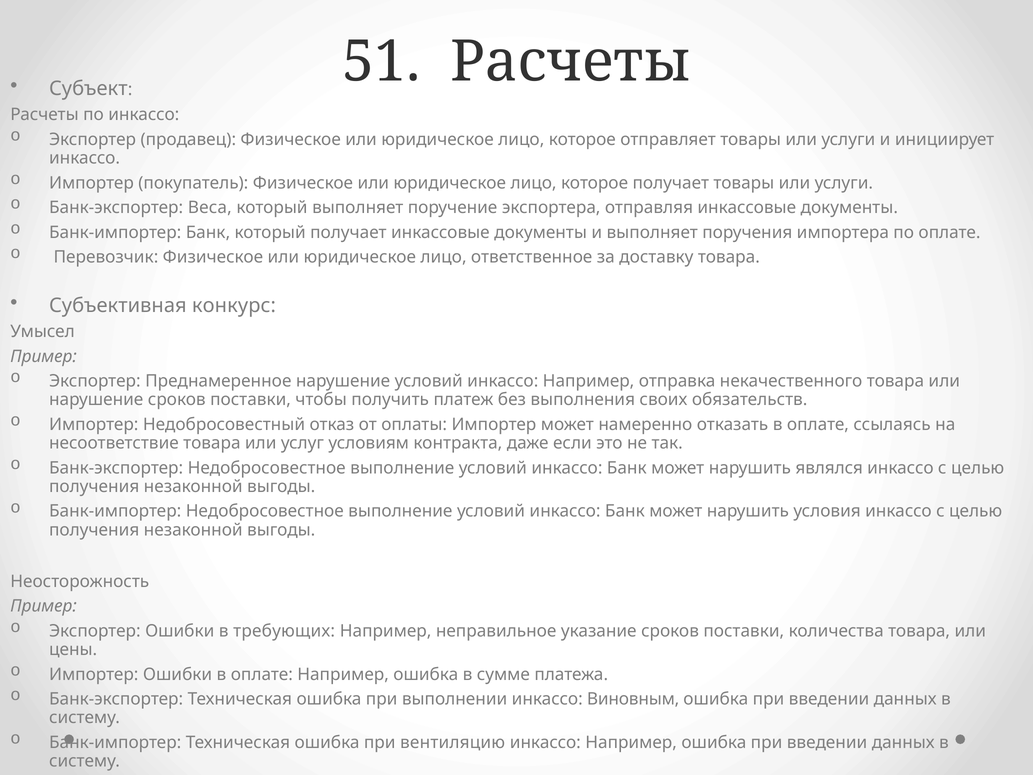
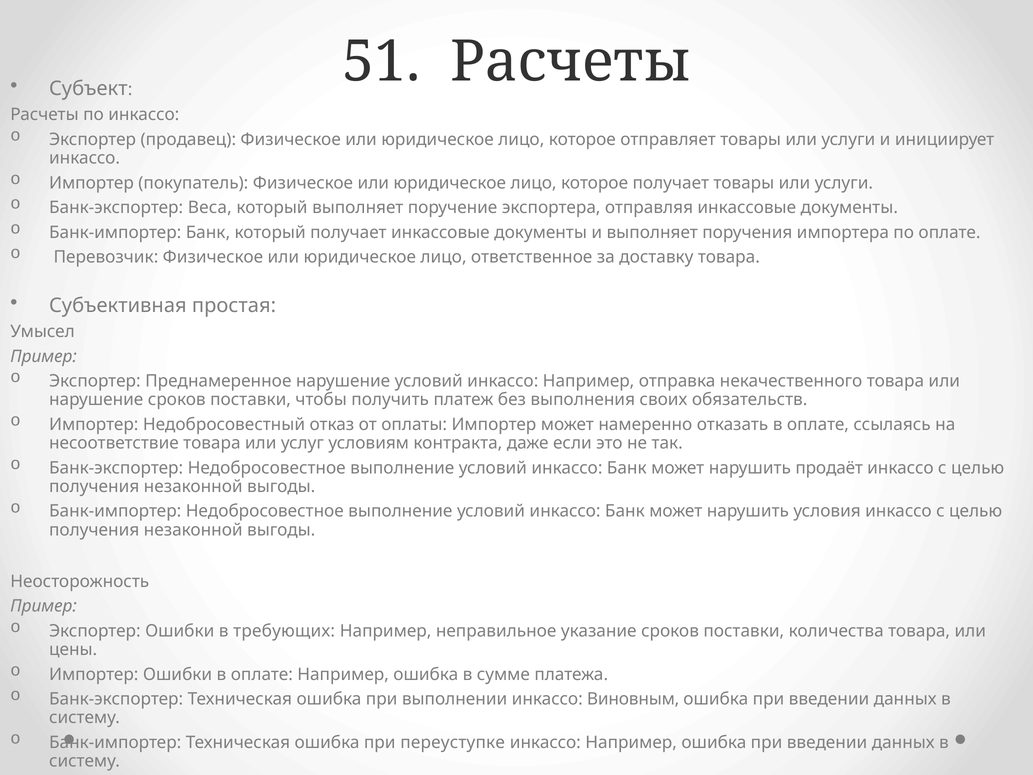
конкурс: конкурс -> простая
являлся: являлся -> продаёт
вентиляцию: вентиляцию -> переуступке
